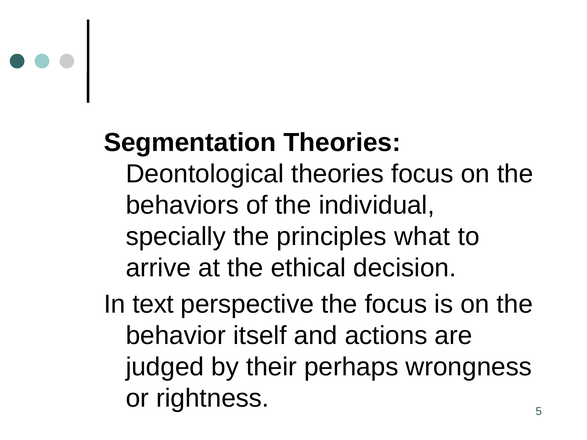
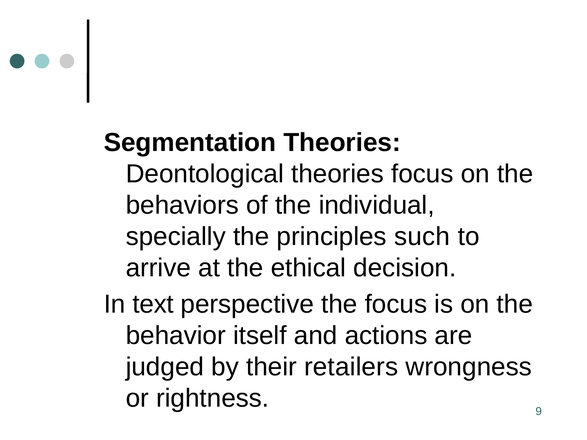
what: what -> such
perhaps: perhaps -> retailers
5: 5 -> 9
